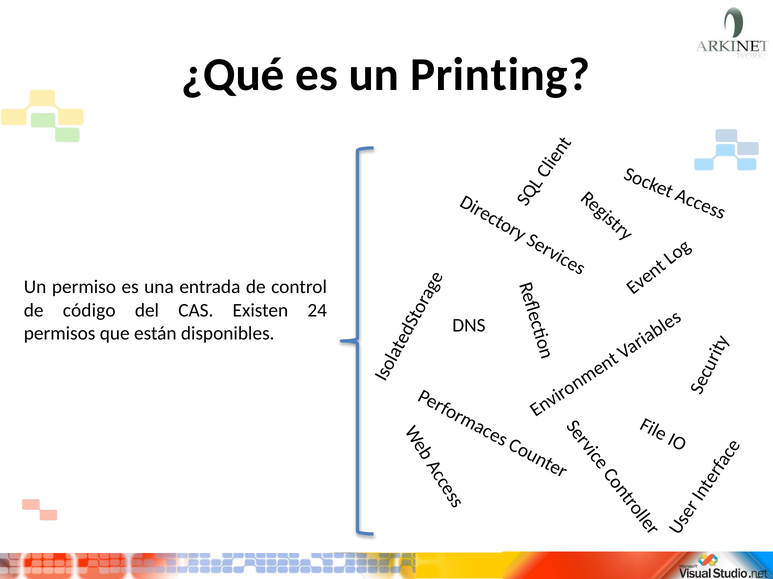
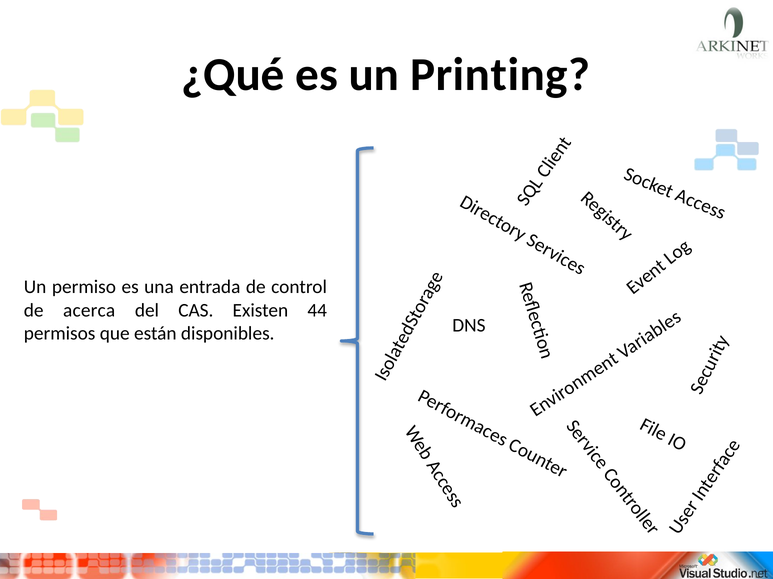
código: código -> acerca
24: 24 -> 44
